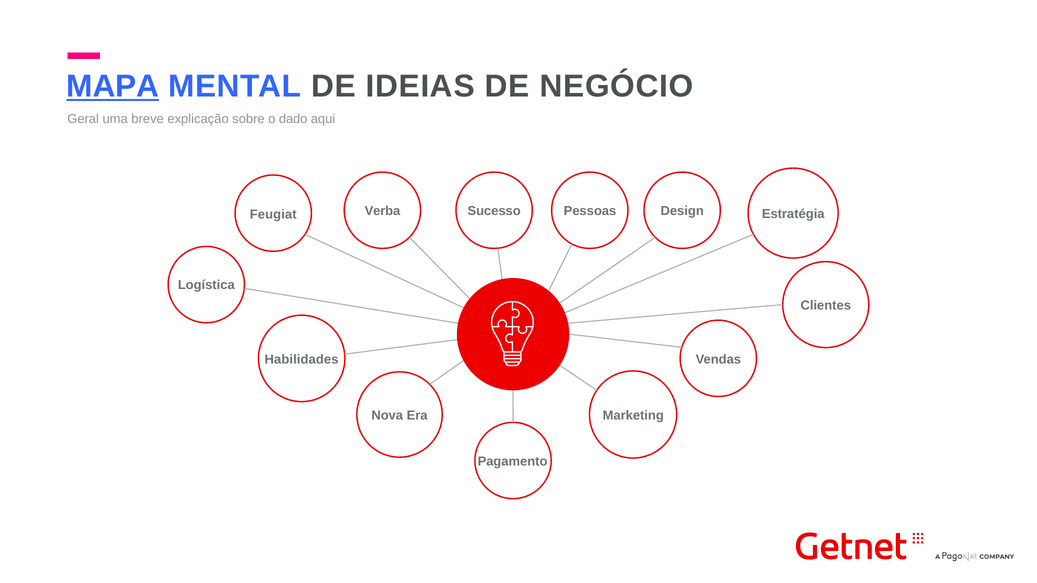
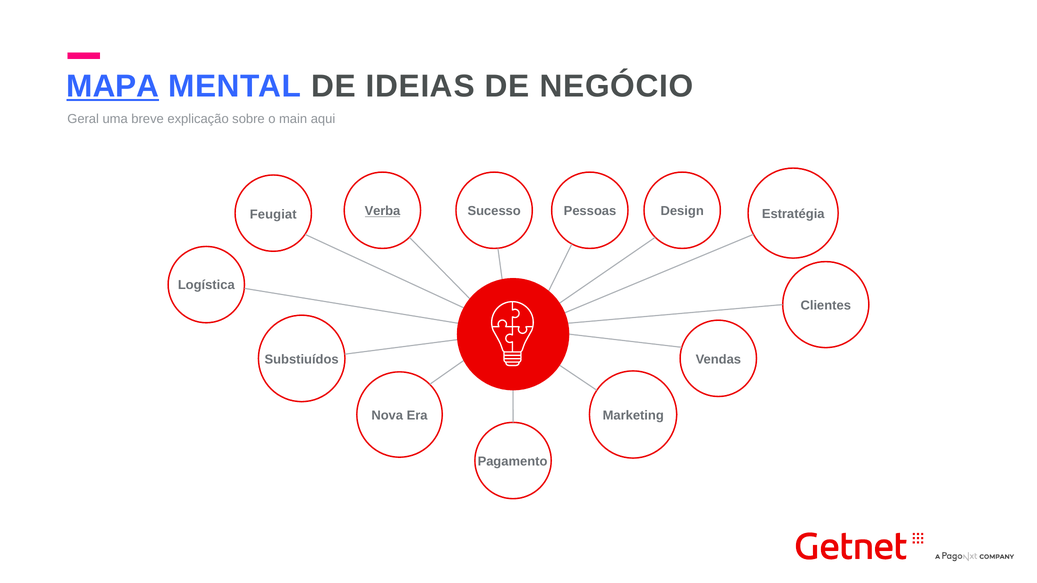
dado: dado -> main
Verba underline: none -> present
Habilidades: Habilidades -> Substiuídos
